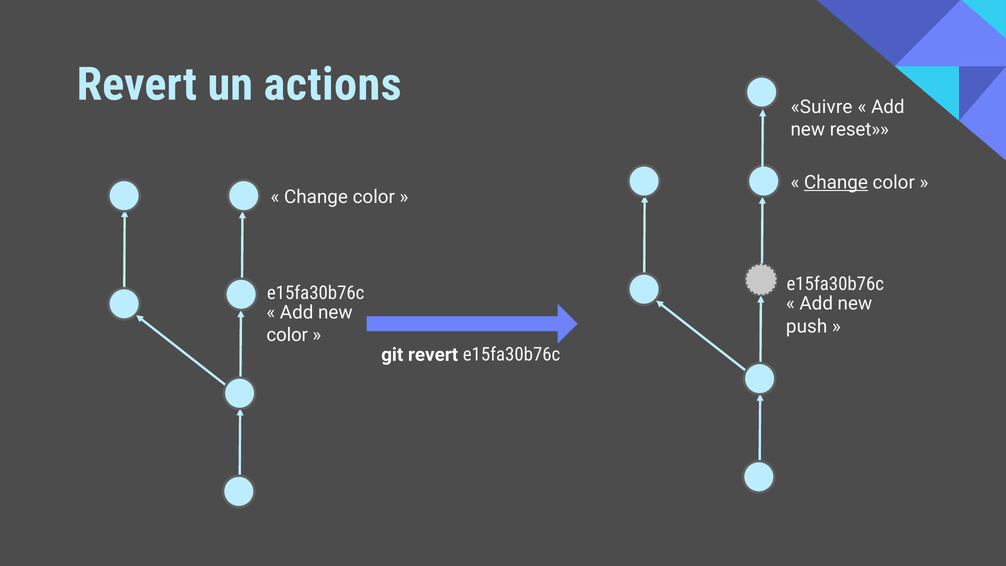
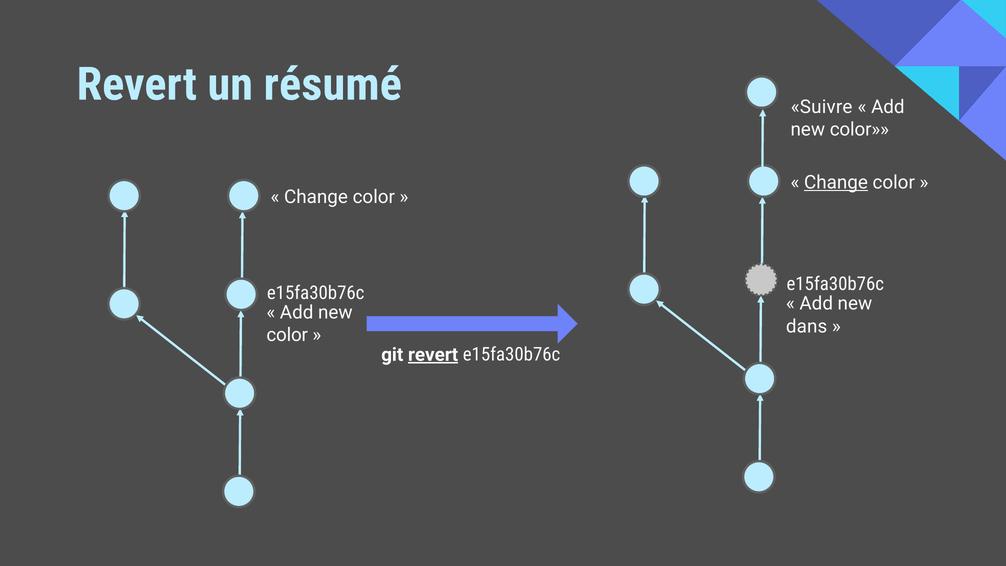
actions: actions -> résumé
reset at (859, 129): reset -> color
push: push -> dans
revert at (433, 355) underline: none -> present
